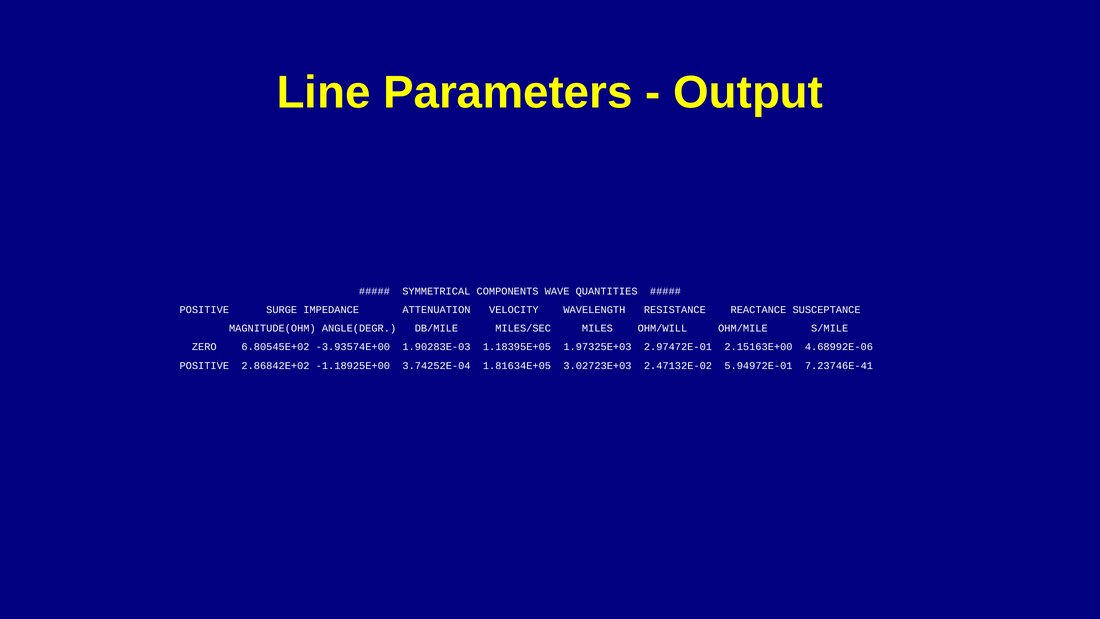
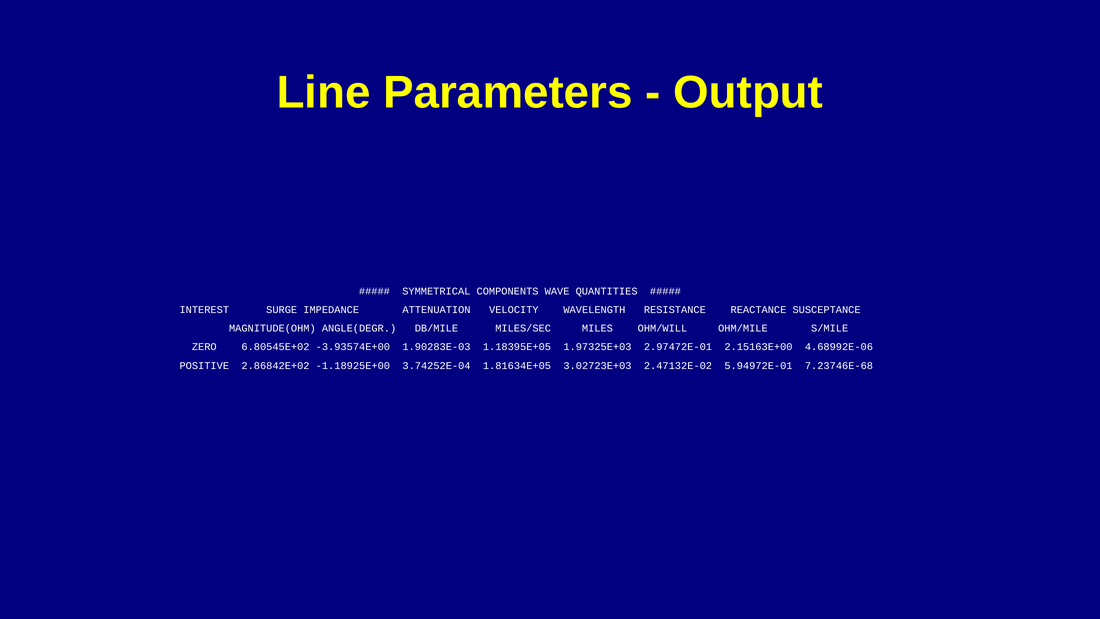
POSITIVE at (204, 310): POSITIVE -> INTEREST
7.23746E-41: 7.23746E-41 -> 7.23746E-68
